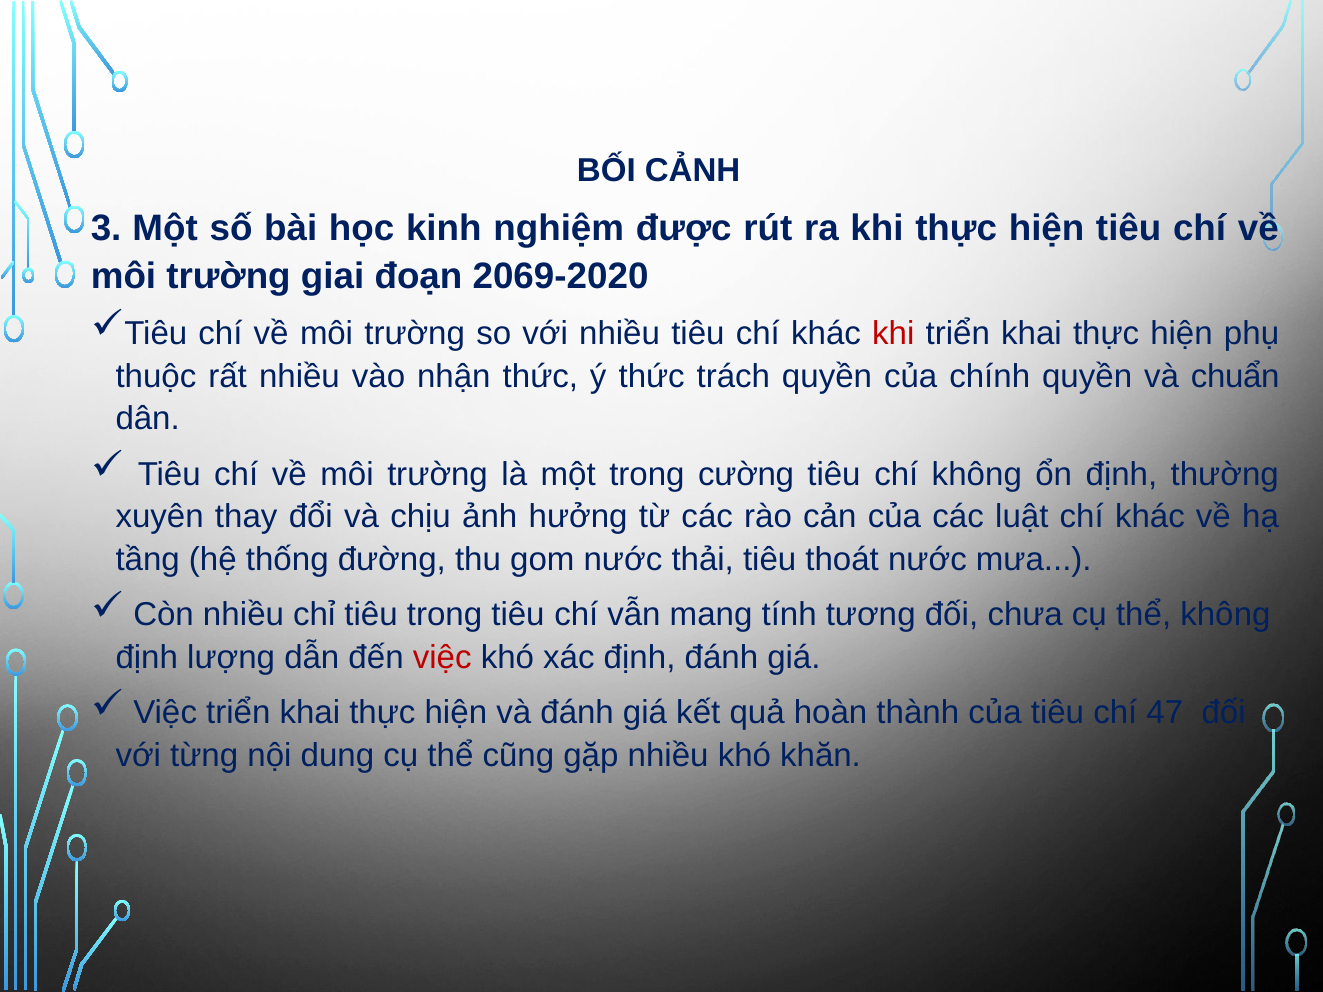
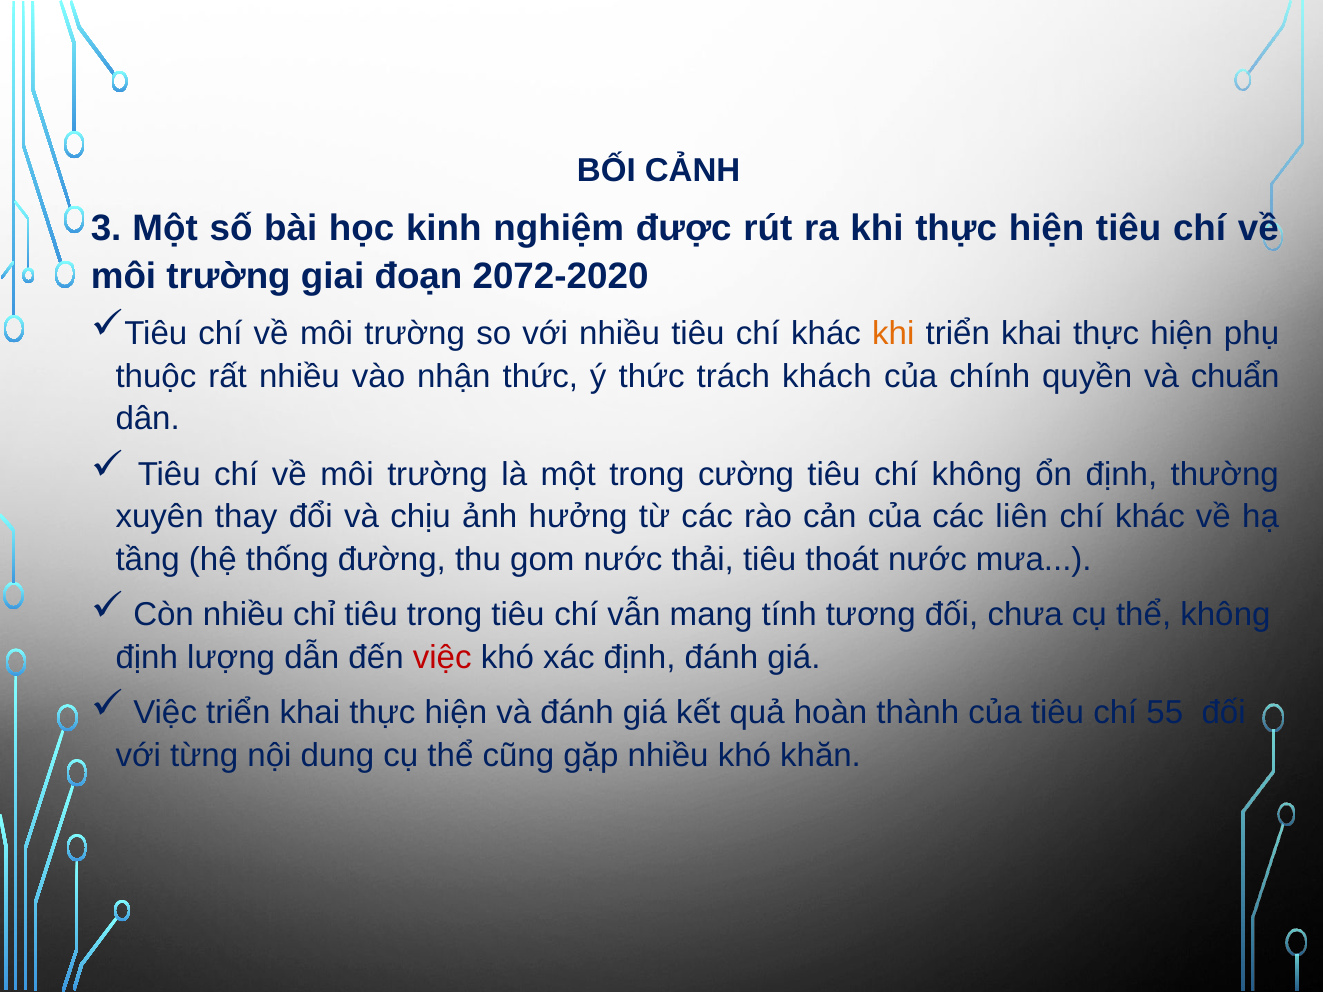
2069-2020: 2069-2020 -> 2072-2020
khi at (893, 333) colour: red -> orange
trách quyền: quyền -> khách
luật: luật -> liên
47: 47 -> 55
